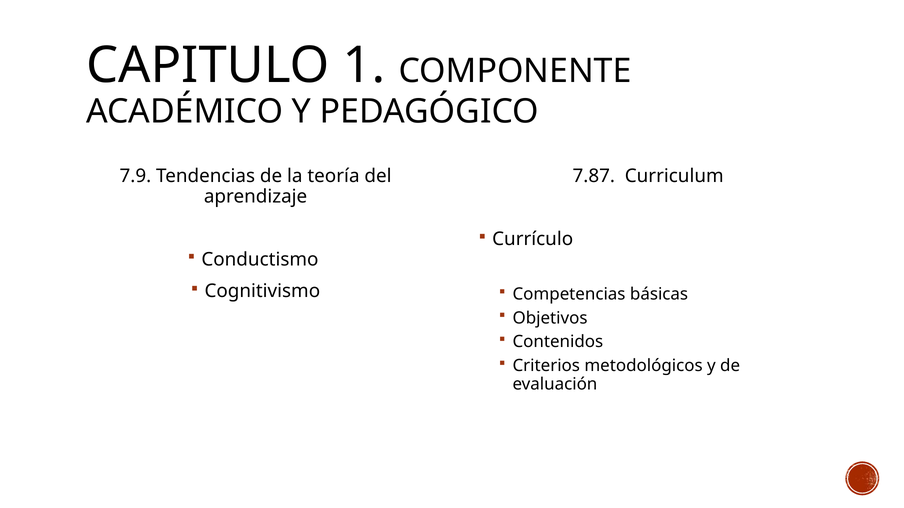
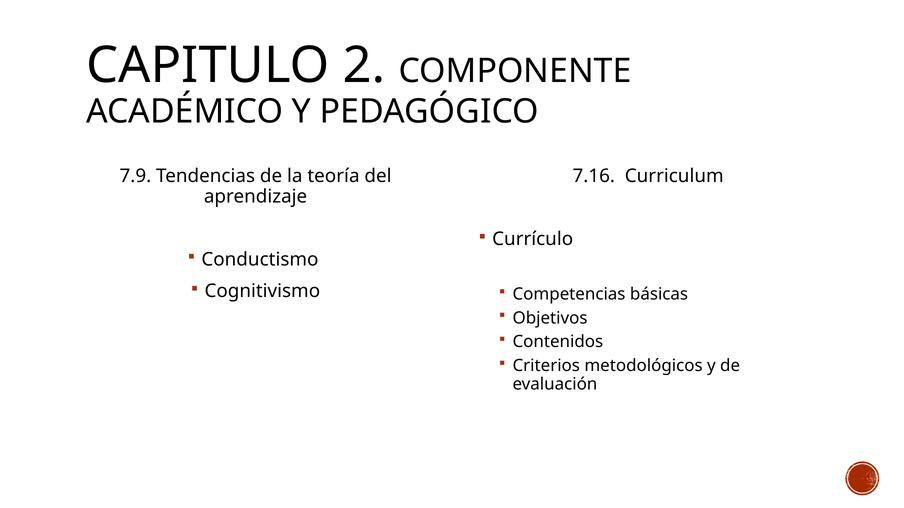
1: 1 -> 2
7.87: 7.87 -> 7.16
